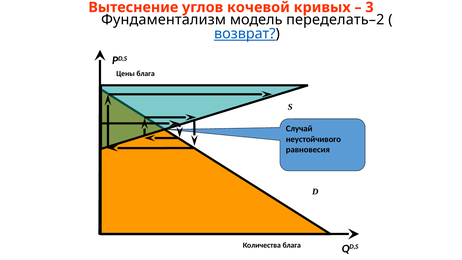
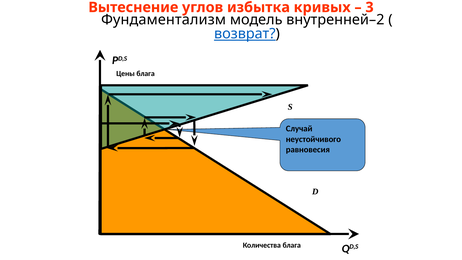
кочевой: кочевой -> избытка
переделать–2: переделать–2 -> внутренней–2
